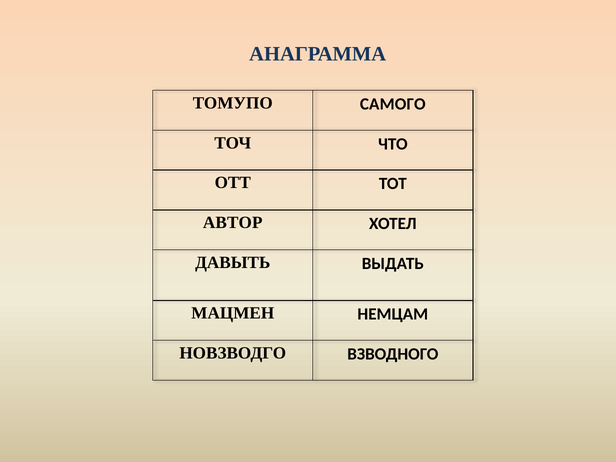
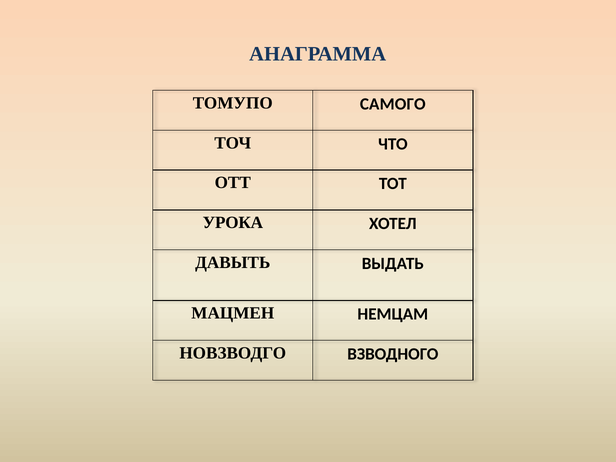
АВТОР: АВТОР -> УРОКА
